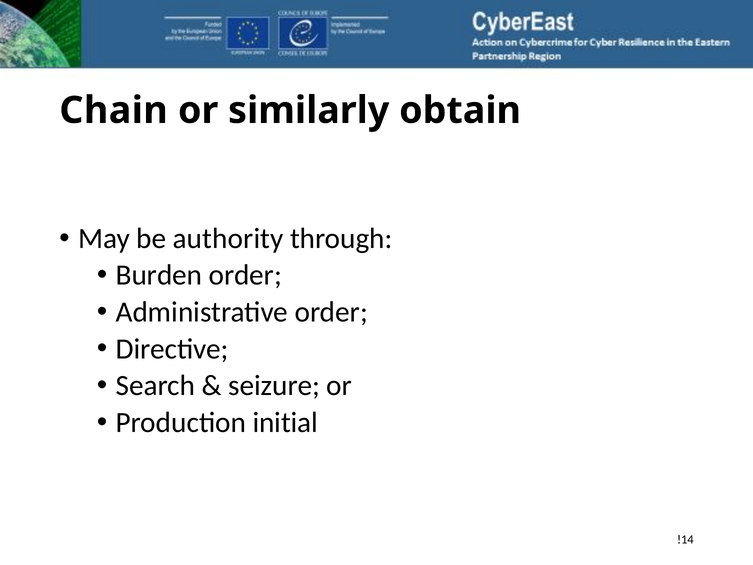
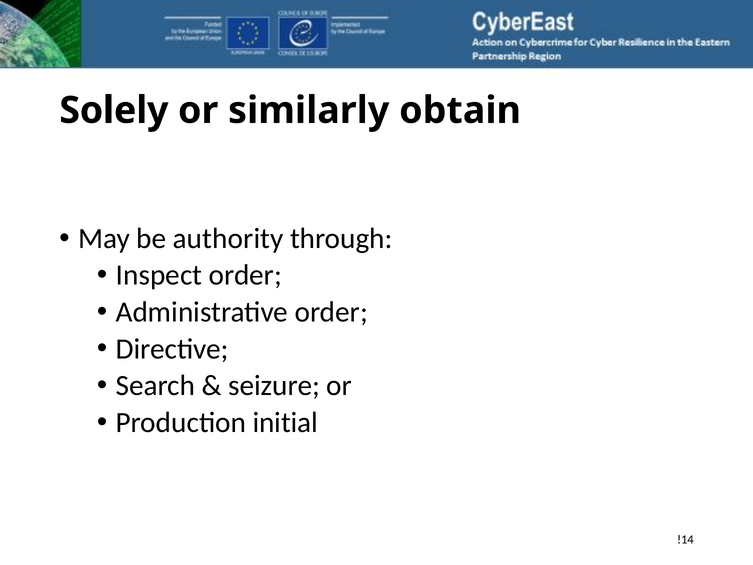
Chain: Chain -> Solely
Burden: Burden -> Inspect
